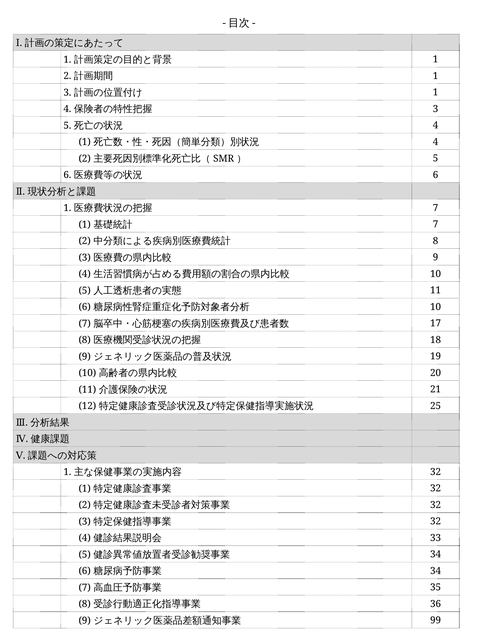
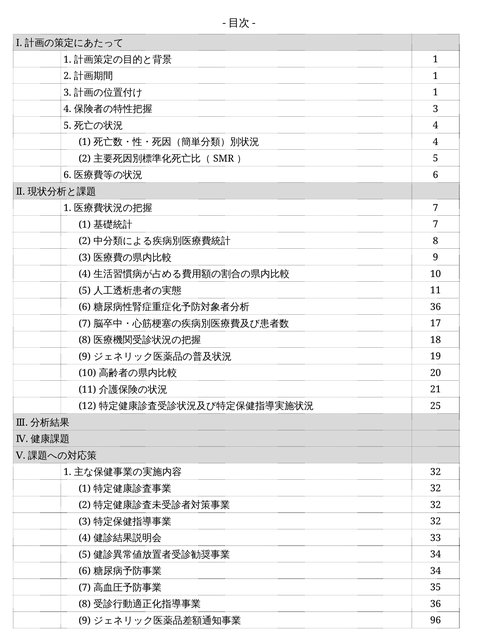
10 at (436, 307): 10 -> 36
99: 99 -> 96
